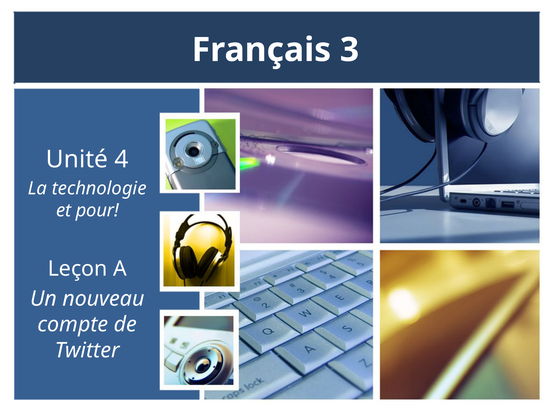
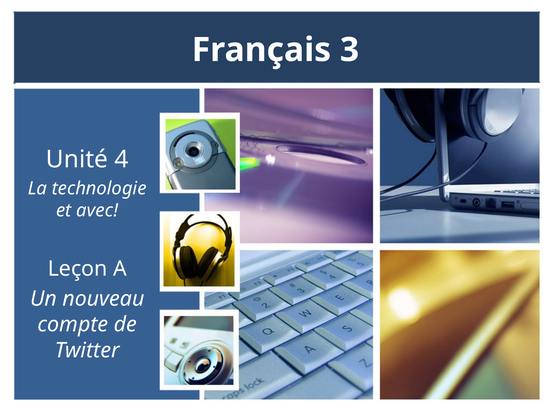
pour: pour -> avec
